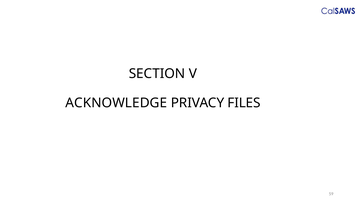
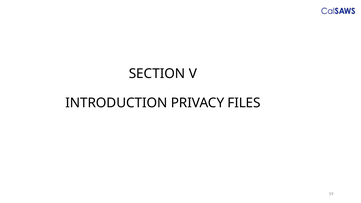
ACKNOWLEDGE: ACKNOWLEDGE -> INTRODUCTION
